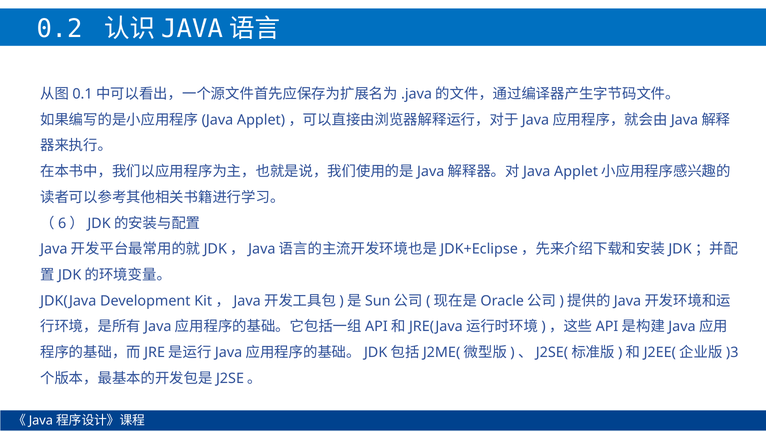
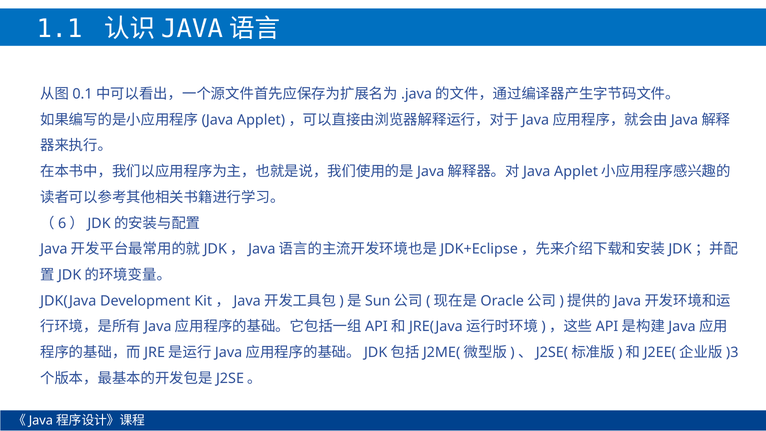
0.2: 0.2 -> 1.1
